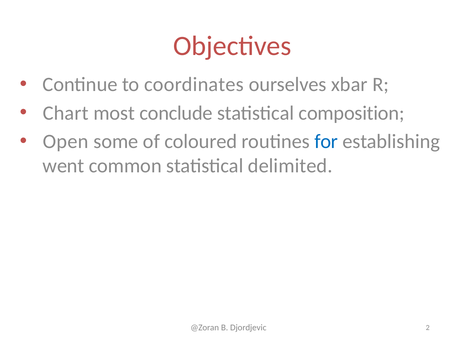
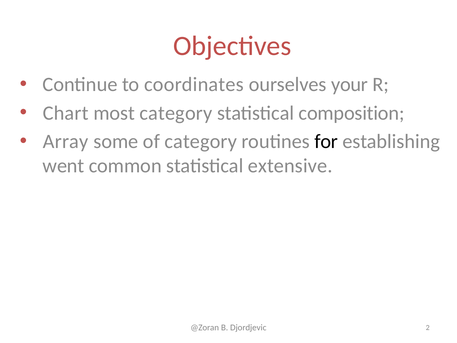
xbar: xbar -> your
most conclude: conclude -> category
Open: Open -> Array
of coloured: coloured -> category
for colour: blue -> black
delimited: delimited -> extensive
